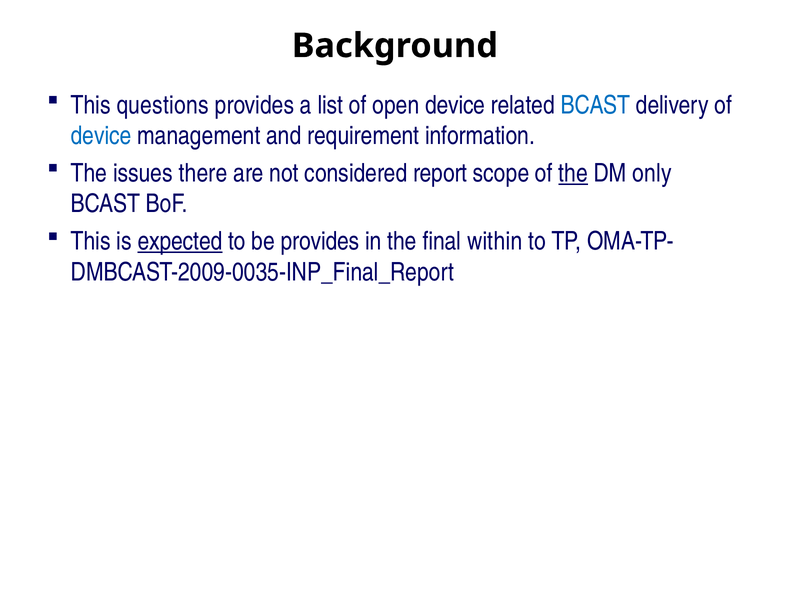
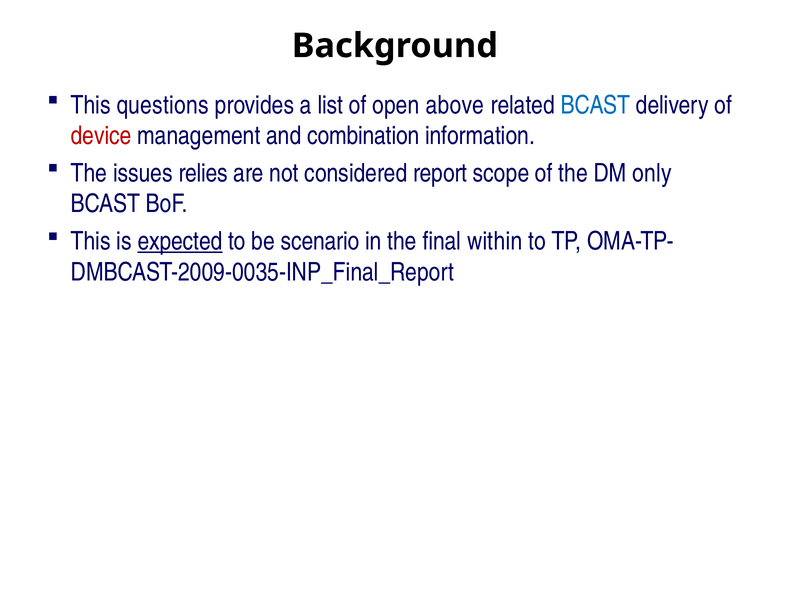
open device: device -> above
device at (101, 136) colour: blue -> red
requirement: requirement -> combination
there: there -> relies
the at (573, 173) underline: present -> none
be provides: provides -> scenario
